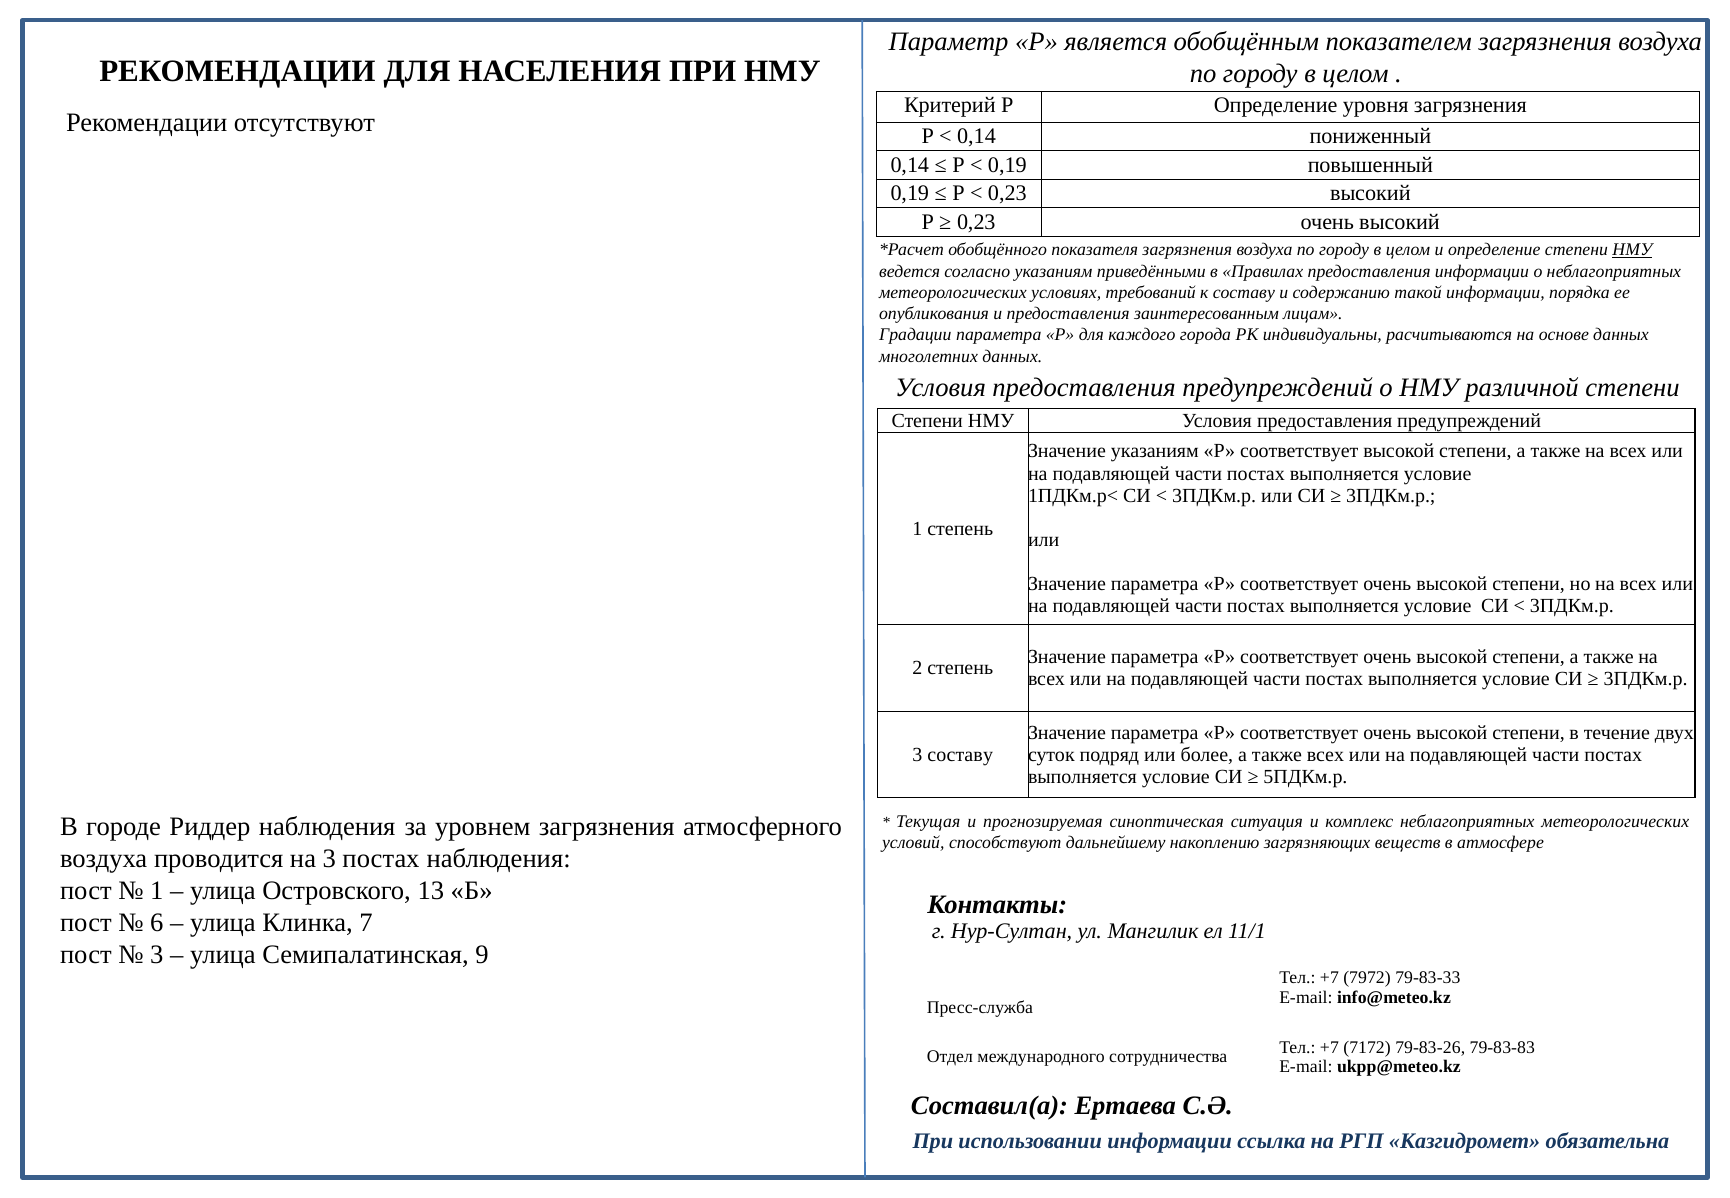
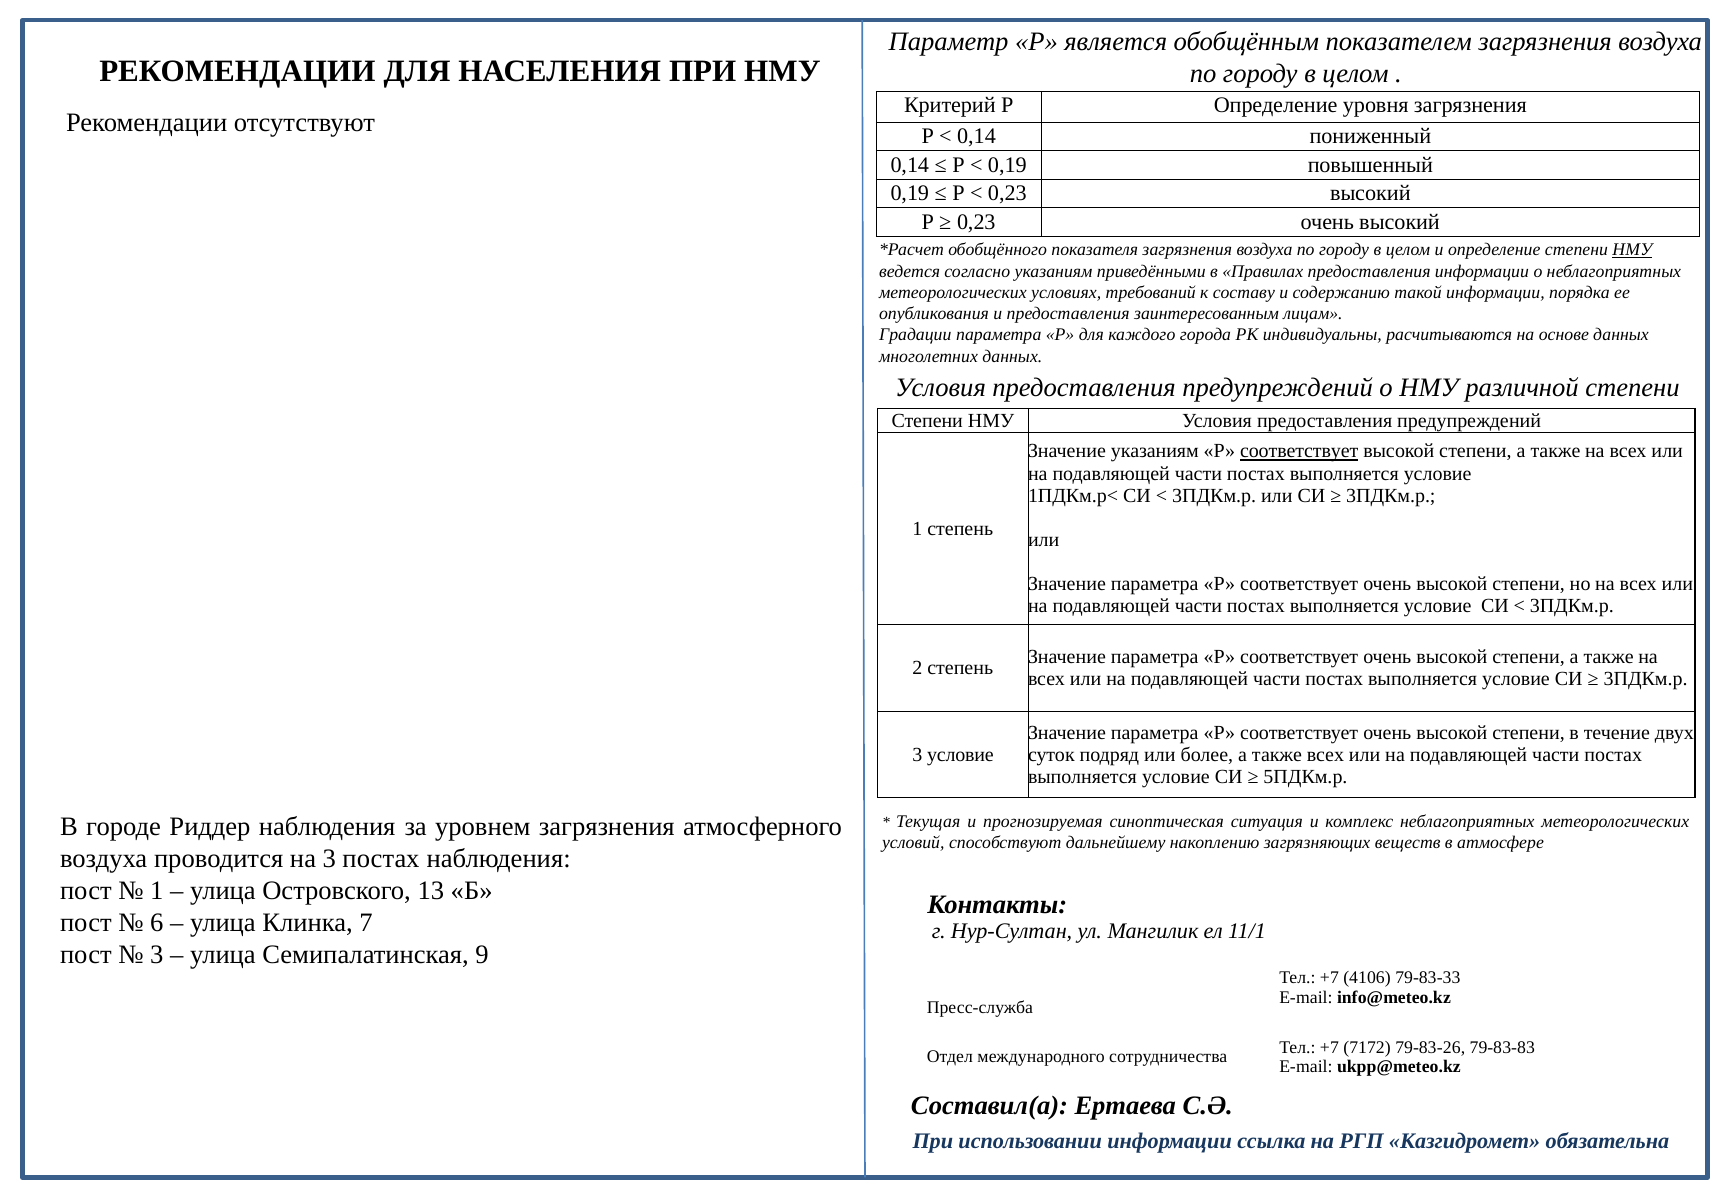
соответствует at (1299, 451) underline: none -> present
3 составу: составу -> условие
7972: 7972 -> 4106
